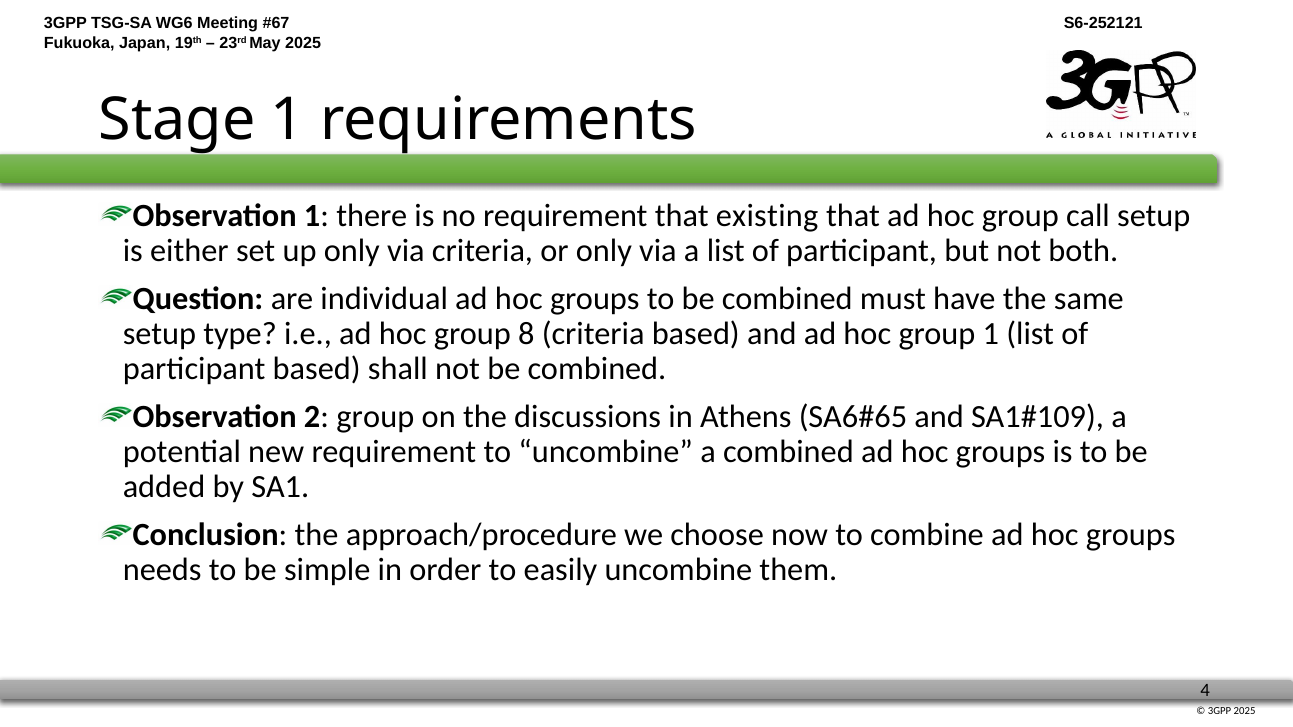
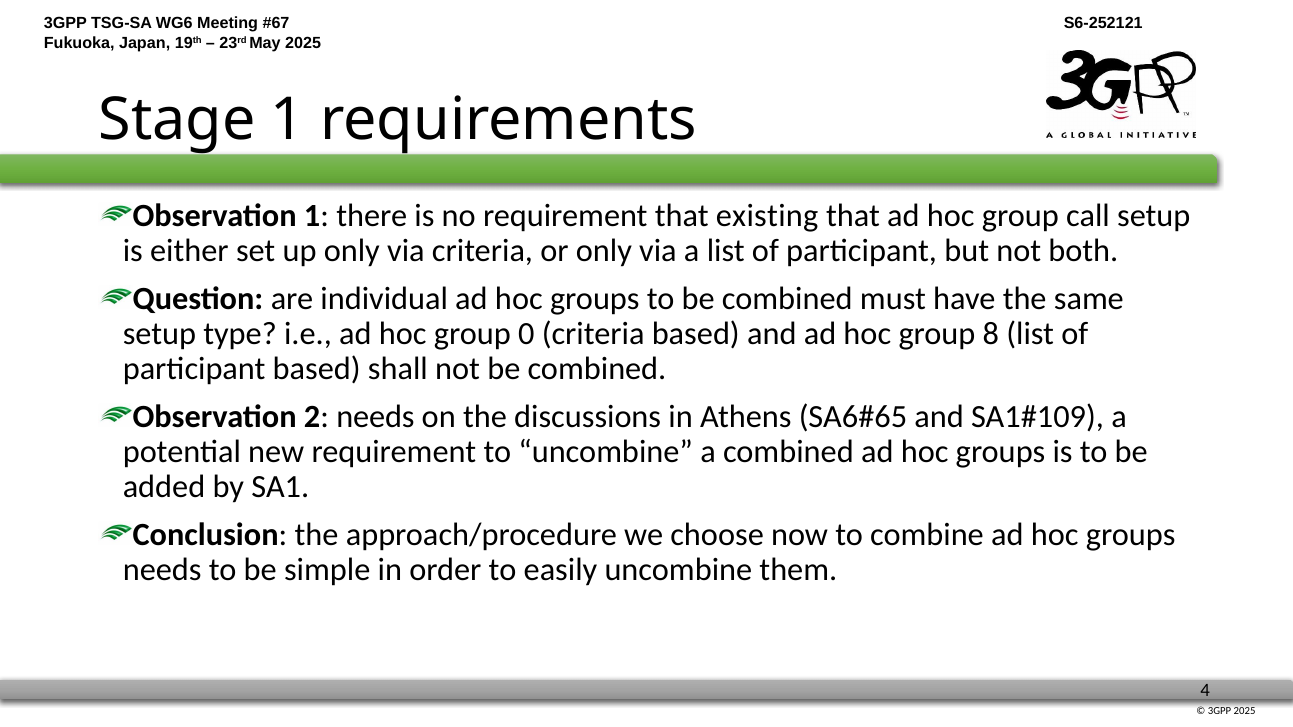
8: 8 -> 0
group 1: 1 -> 8
2 group: group -> needs
